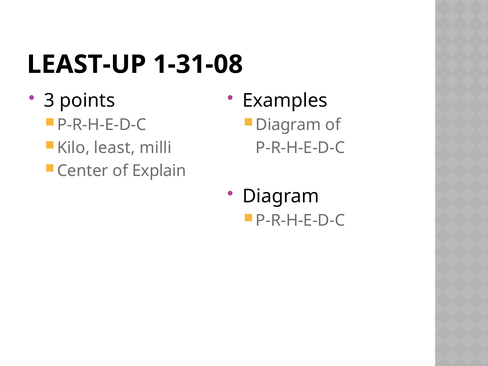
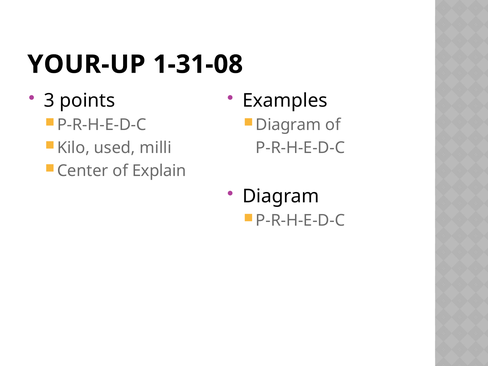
LEAST-UP: LEAST-UP -> YOUR-UP
least: least -> used
